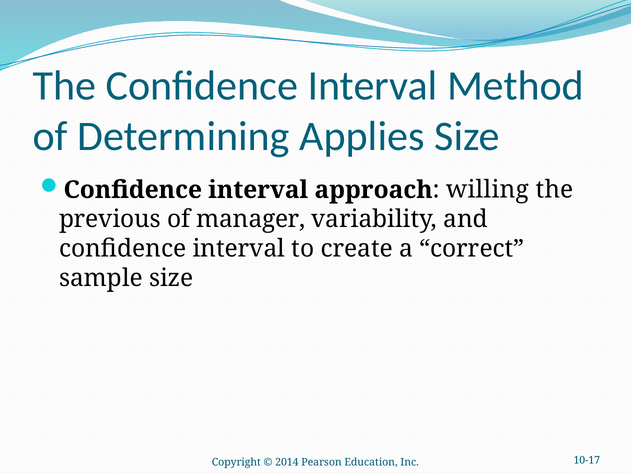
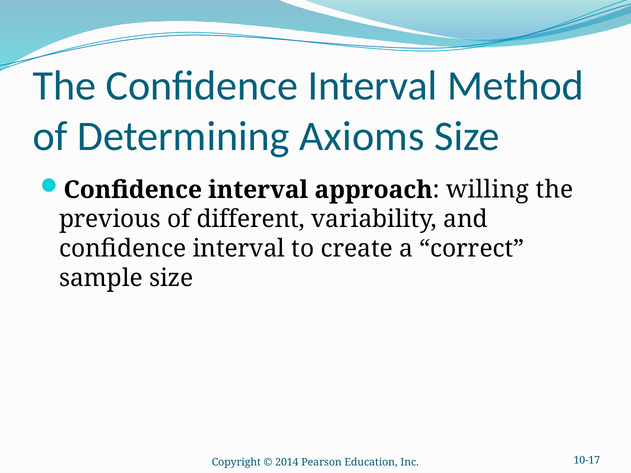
Applies: Applies -> Axioms
manager: manager -> different
